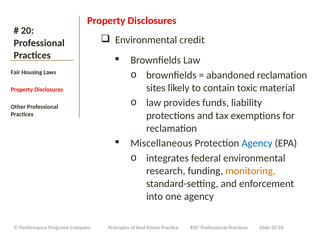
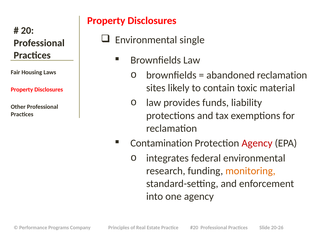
credit: credit -> single
Miscellaneous: Miscellaneous -> Contamination
Agency at (257, 143) colour: blue -> red
